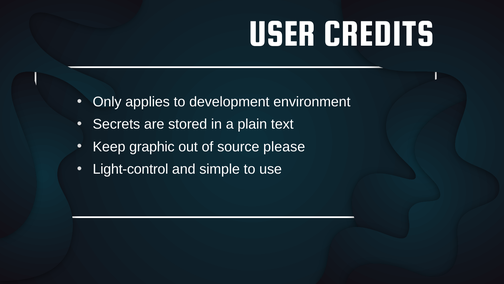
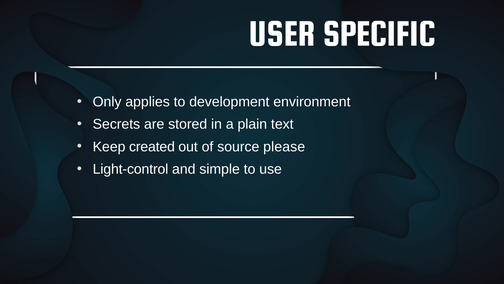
CREDITS: CREDITS -> SPECIFIC
graphic: graphic -> created
